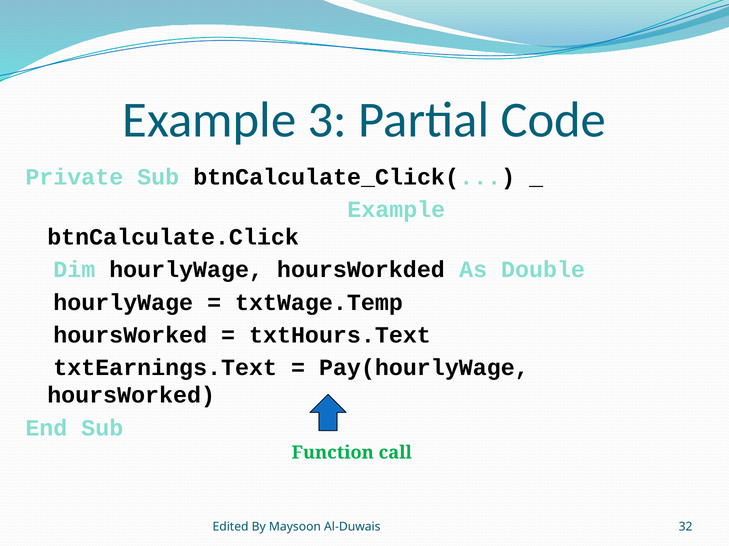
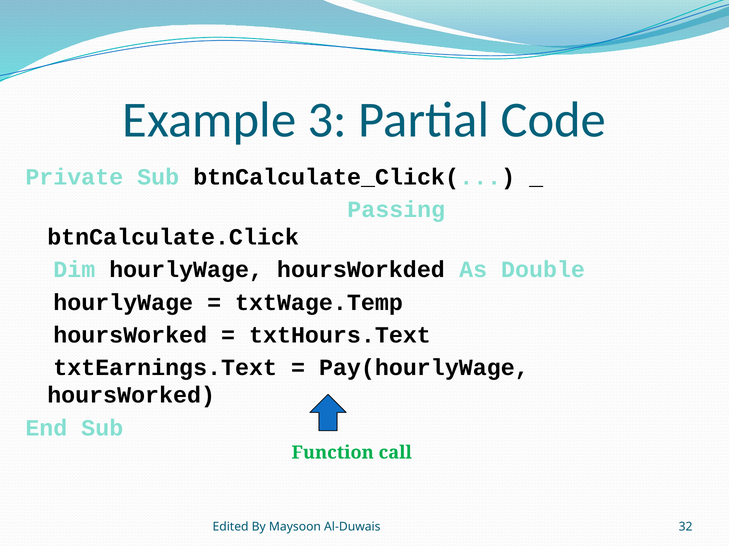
Example at (396, 210): Example -> Passing
